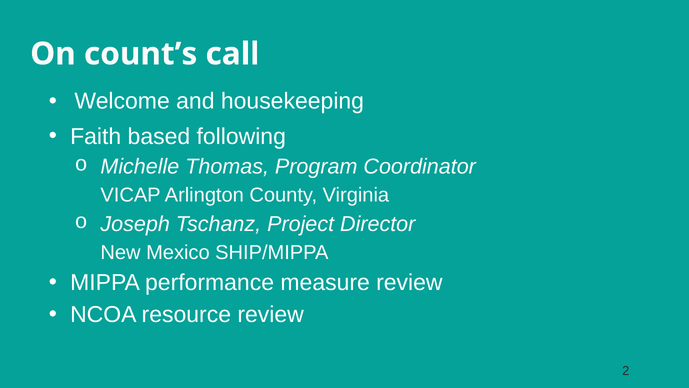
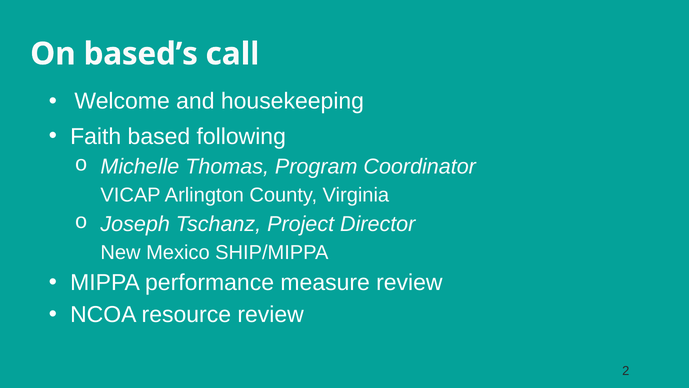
count’s: count’s -> based’s
